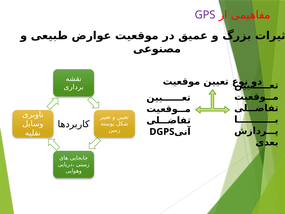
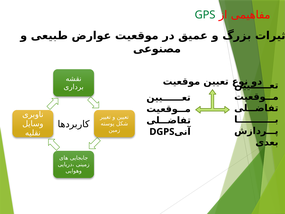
GPS colour: purple -> green
